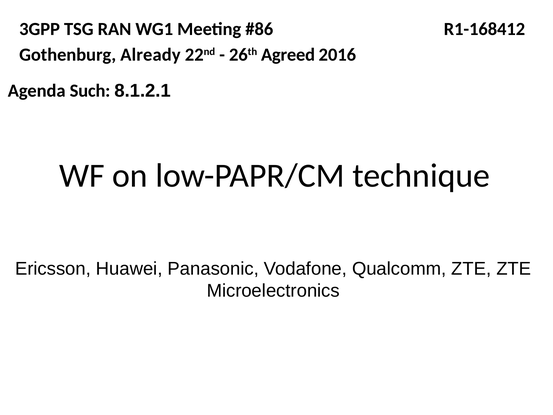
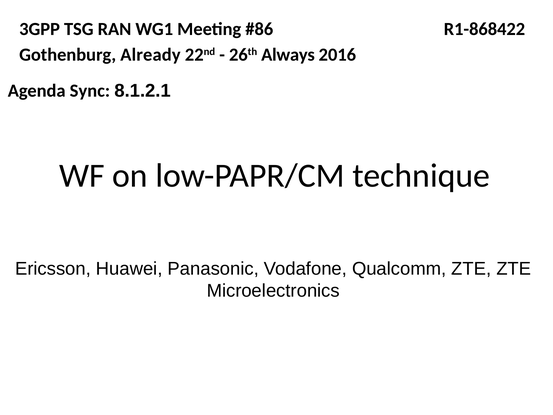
R1-168412: R1-168412 -> R1-868422
Agreed: Agreed -> Always
Such: Such -> Sync
